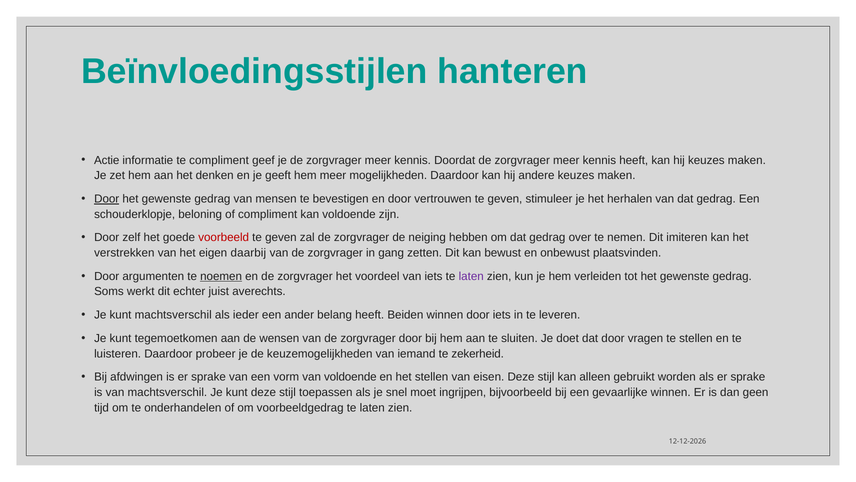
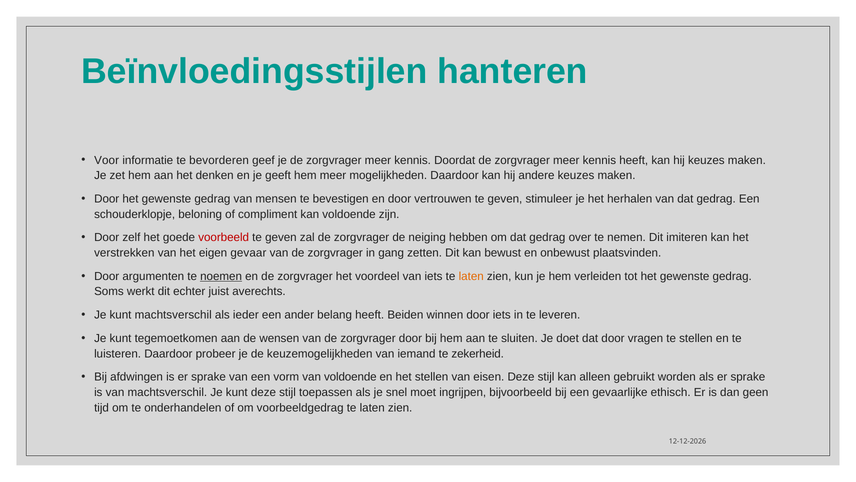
Actie: Actie -> Voor
te compliment: compliment -> bevorderen
Door at (107, 199) underline: present -> none
daarbij: daarbij -> gevaar
laten at (471, 276) colour: purple -> orange
gevaarlijke winnen: winnen -> ethisch
